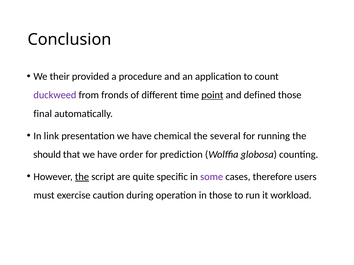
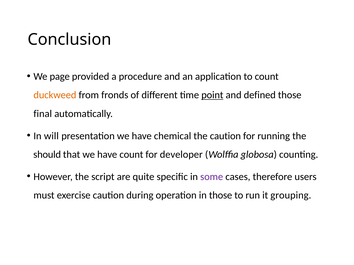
their: their -> page
duckweed colour: purple -> orange
link: link -> will
the several: several -> caution
have order: order -> count
prediction: prediction -> developer
the at (82, 177) underline: present -> none
workload: workload -> grouping
